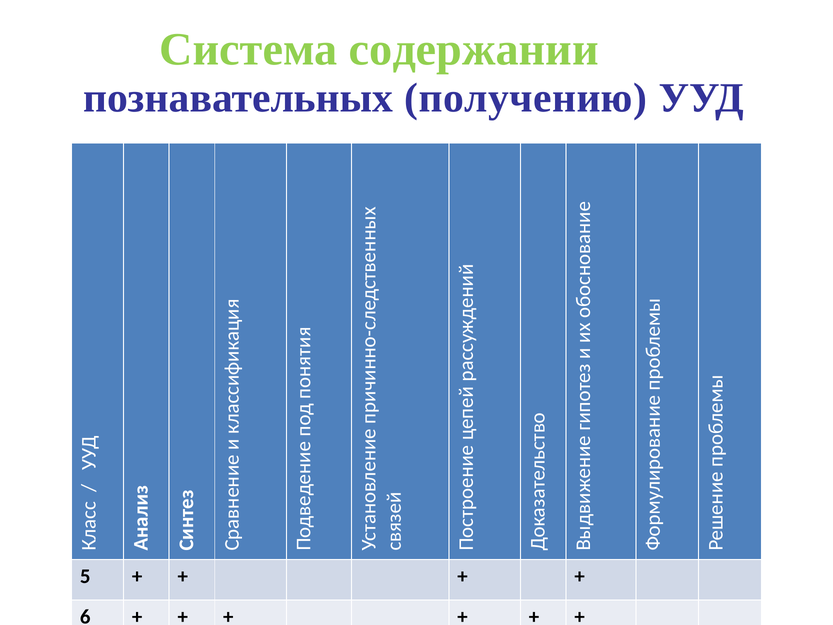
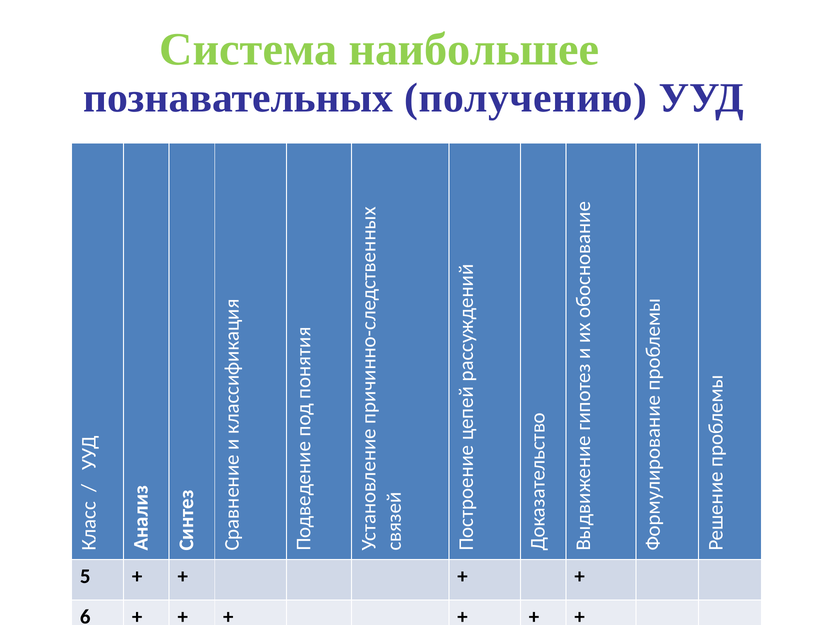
содержании: содержании -> наибольшее
